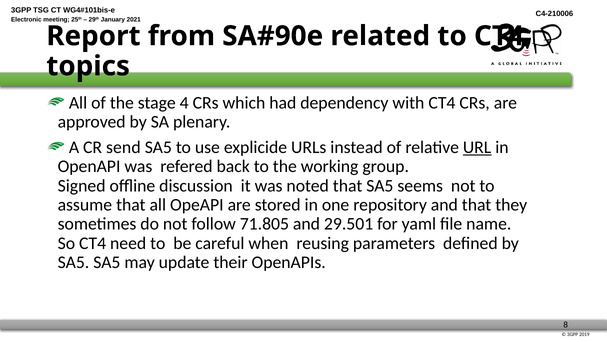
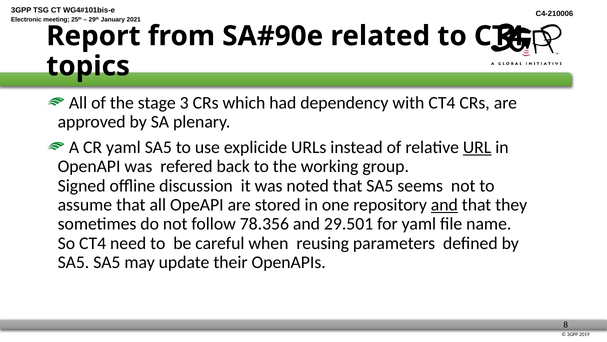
4: 4 -> 3
CR send: send -> yaml
and at (444, 205) underline: none -> present
71.805: 71.805 -> 78.356
